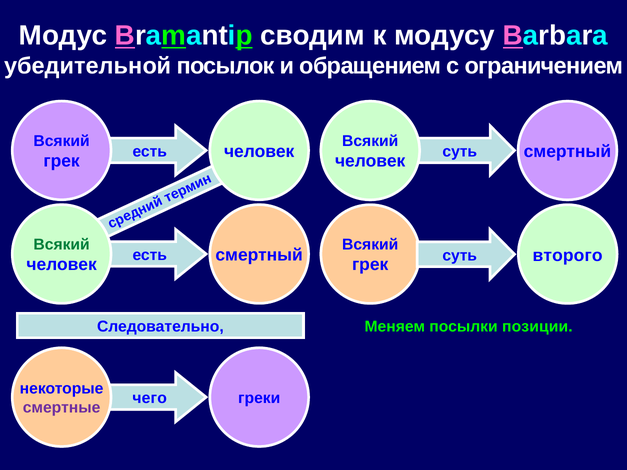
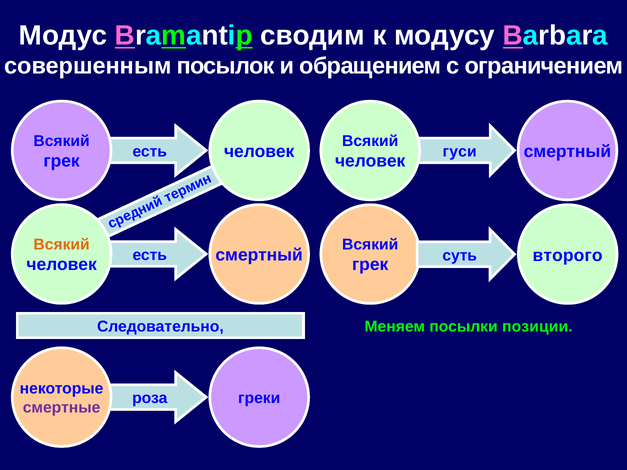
убедительной: убедительной -> совершенным
суть at (460, 152): суть -> гуси
Всякий at (62, 245) colour: green -> orange
чего: чего -> роза
